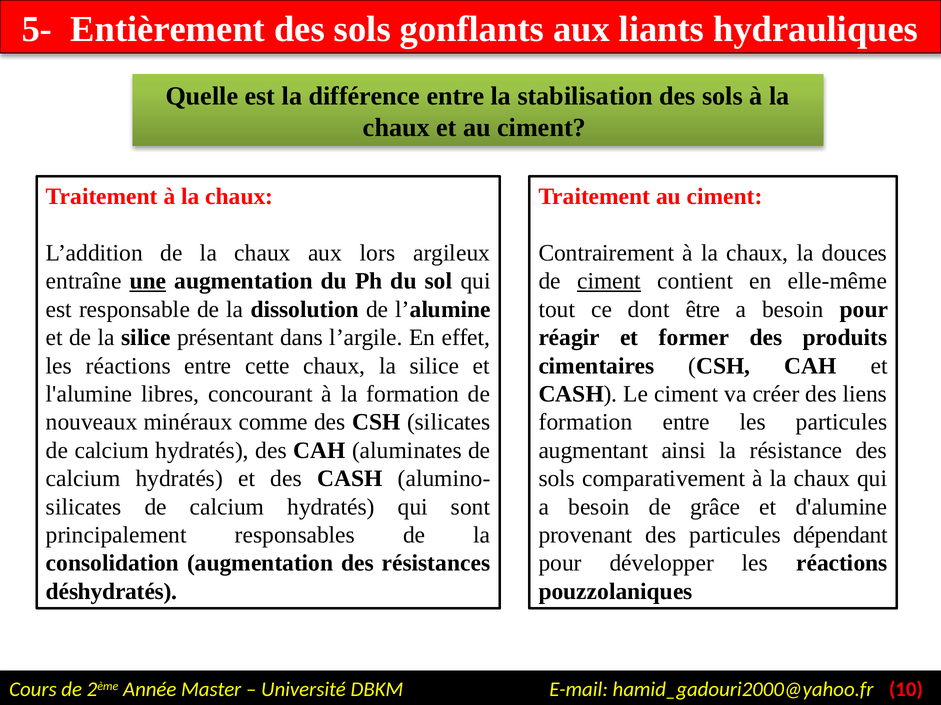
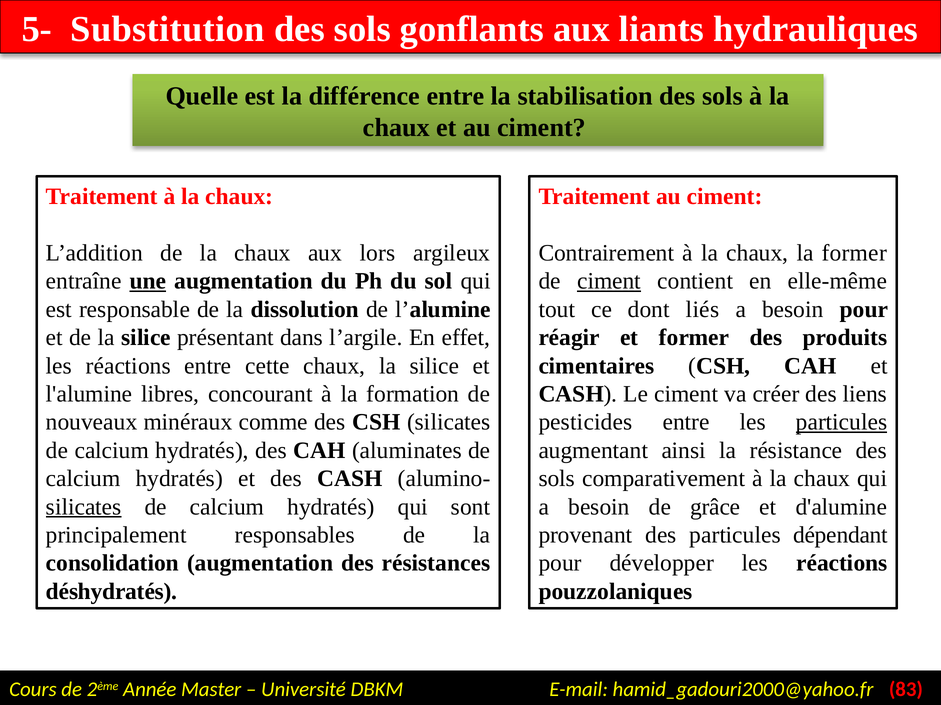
Entièrement: Entièrement -> Substitution
la douces: douces -> former
être: être -> liés
formation at (585, 423): formation -> pesticides
particules at (842, 423) underline: none -> present
silicates at (84, 507) underline: none -> present
10: 10 -> 83
